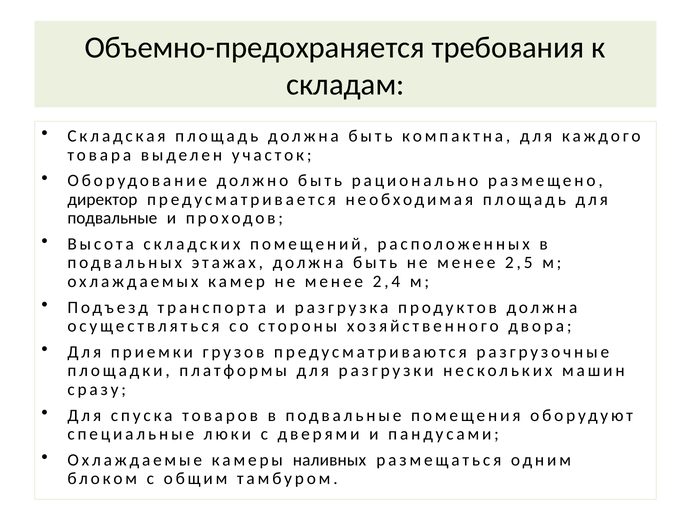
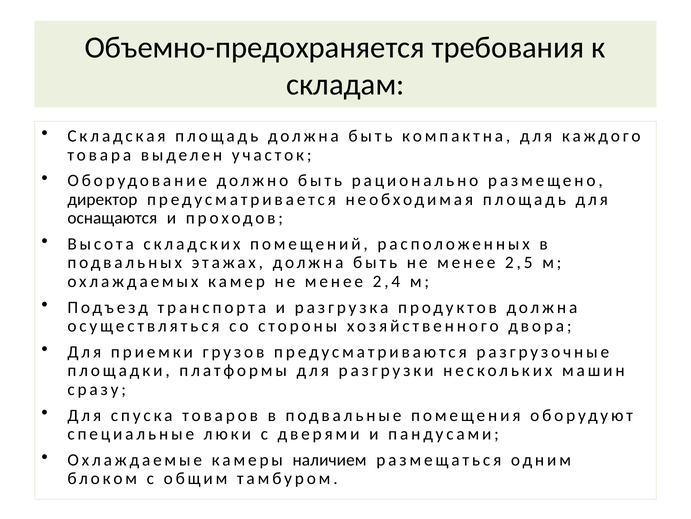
подвальные at (112, 218): подвальные -> оснащаются
наливных: наливных -> наличием
